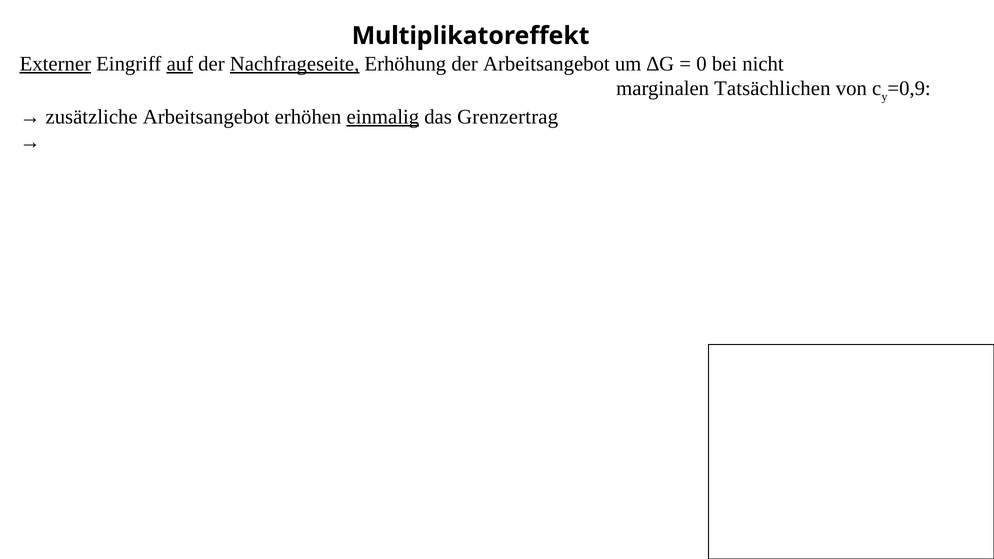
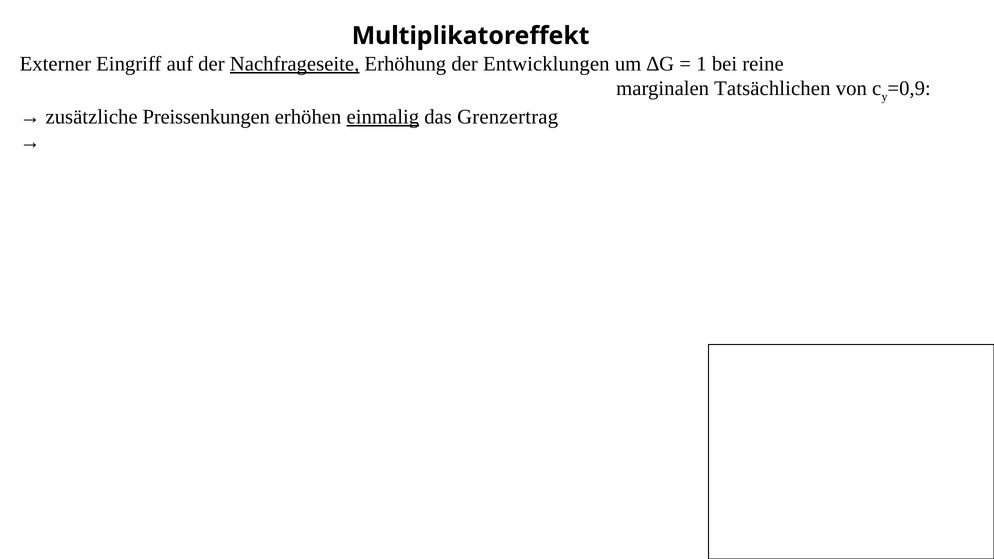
Externer underline: present -> none
auf underline: present -> none
der Arbeitsangebot: Arbeitsangebot -> Entwicklungen
0: 0 -> 1
nicht: nicht -> reine
zusätzliche Arbeitsangebot: Arbeitsangebot -> Preissenkungen
